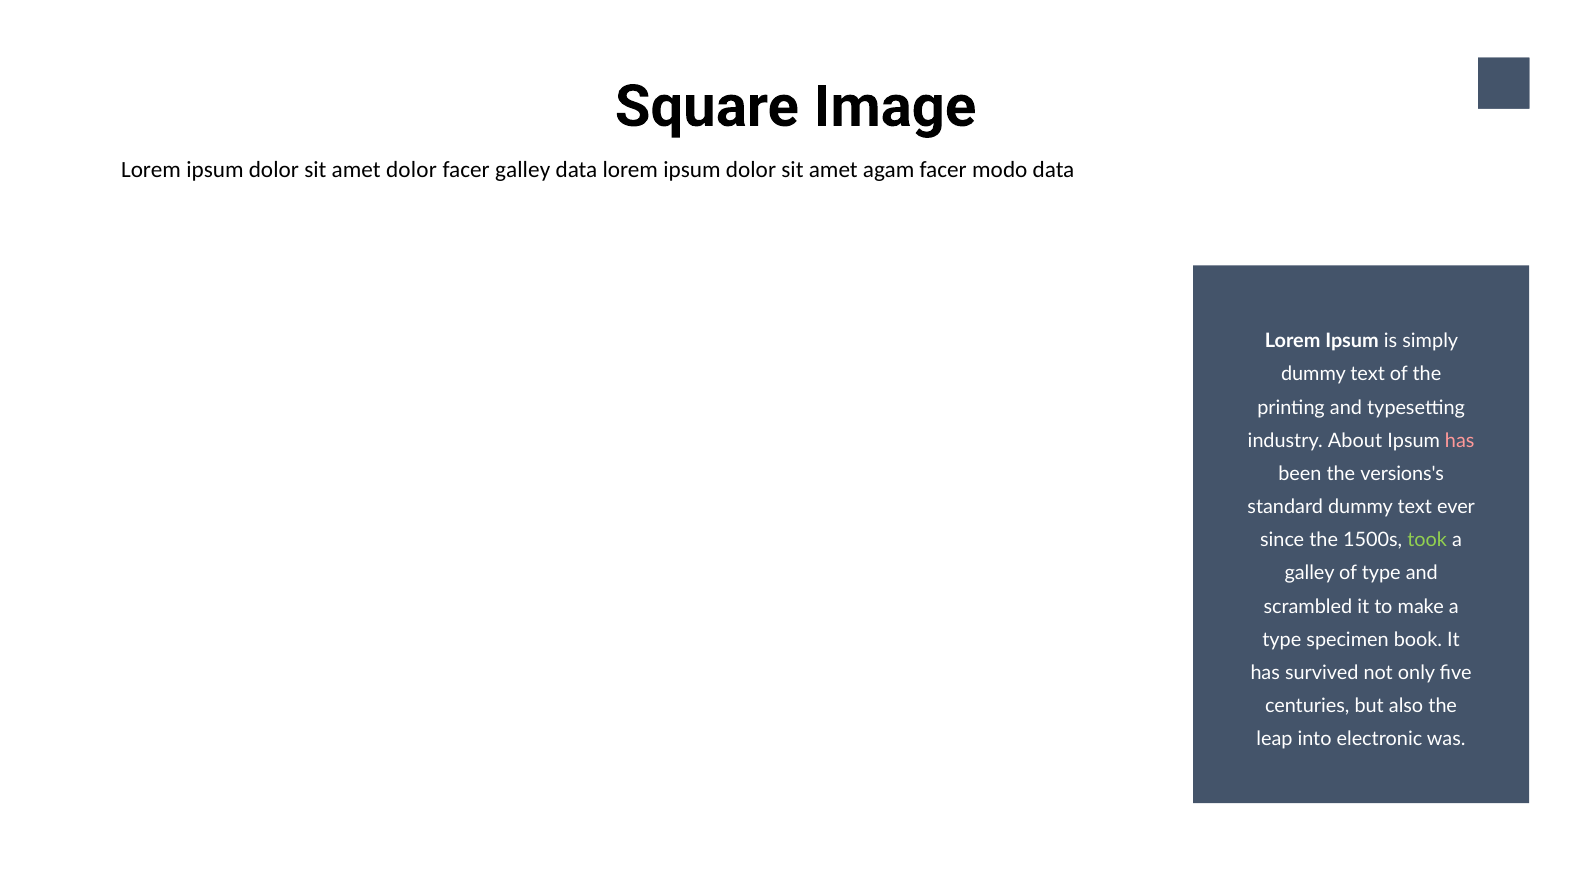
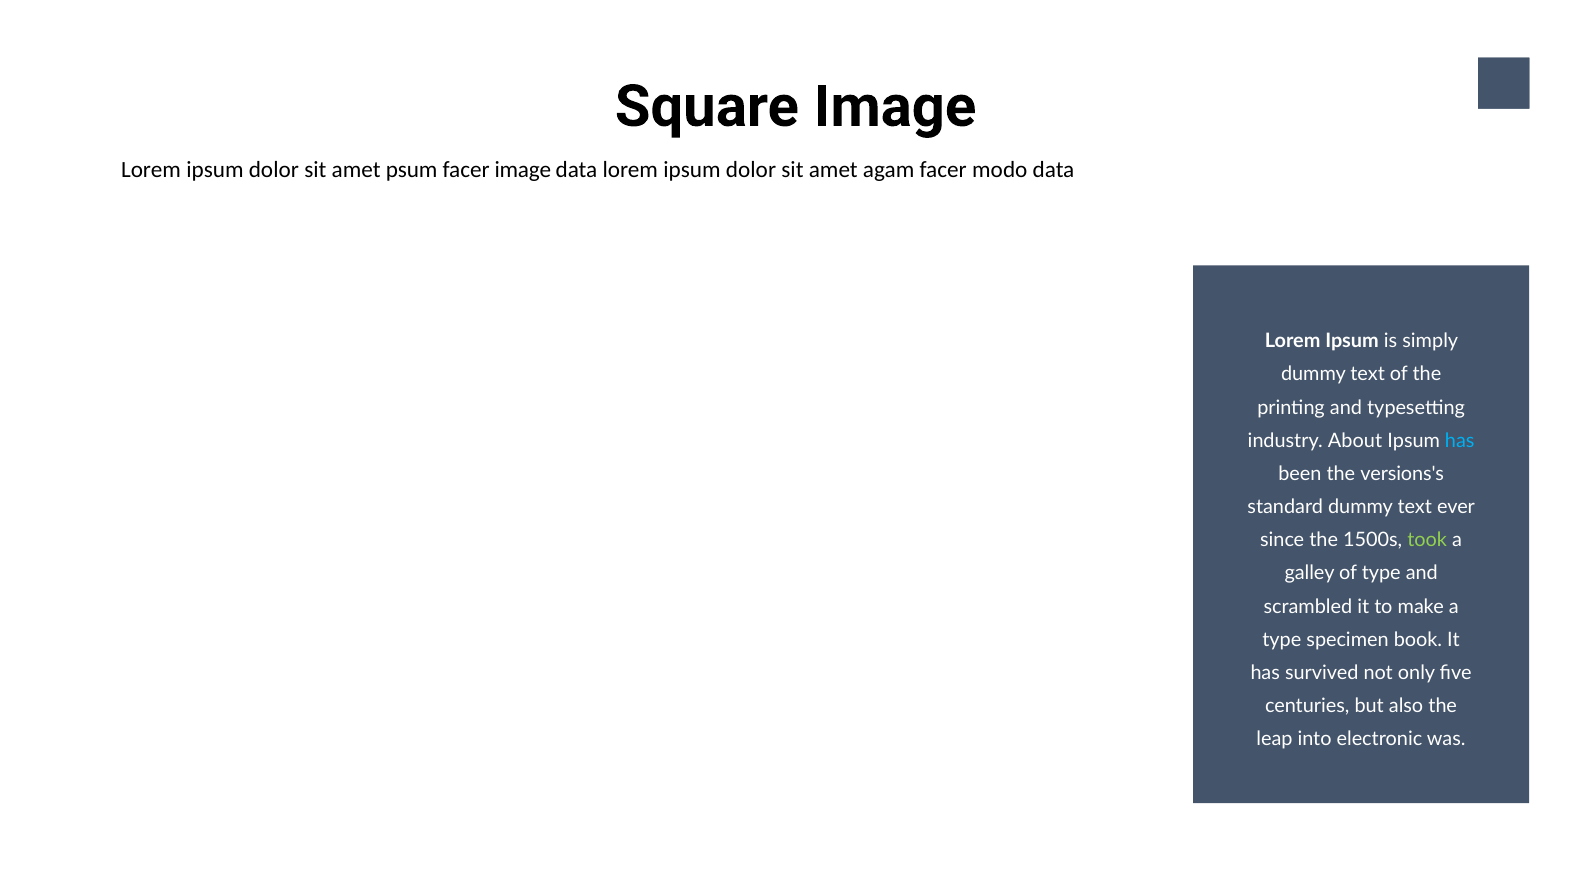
amet dolor: dolor -> psum
facer galley: galley -> image
has at (1460, 441) colour: pink -> light blue
